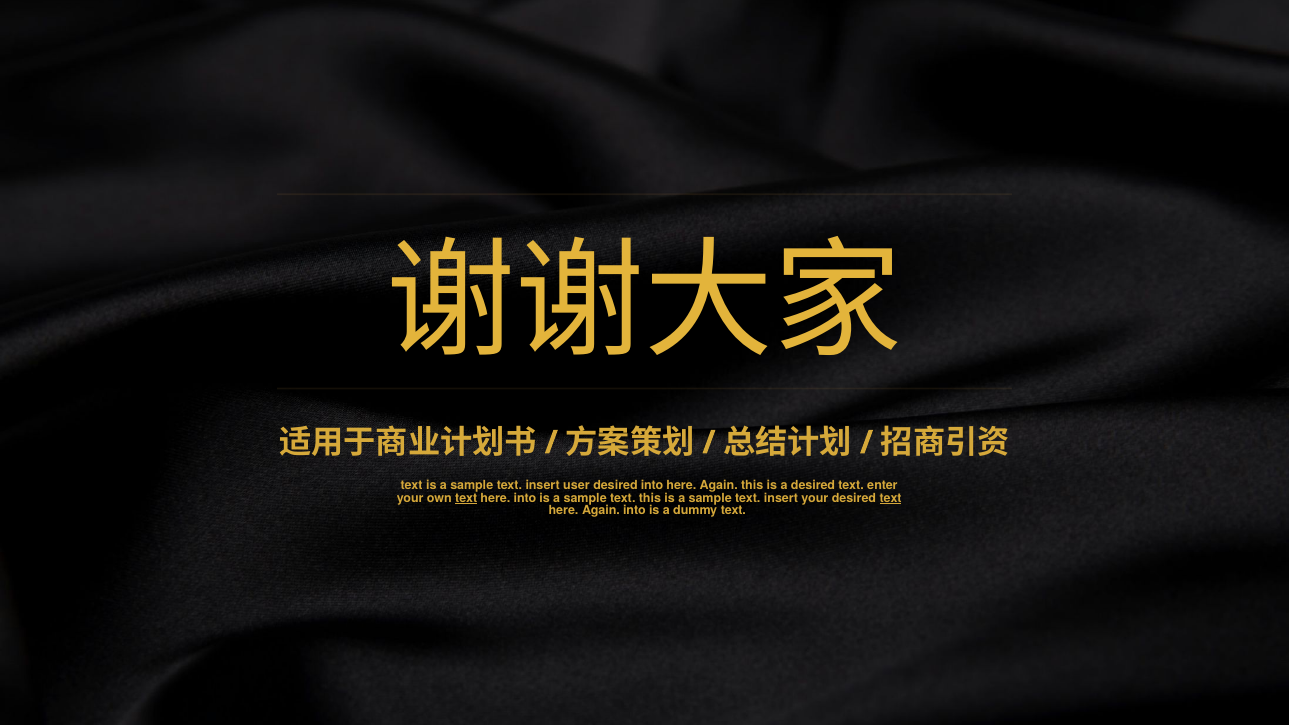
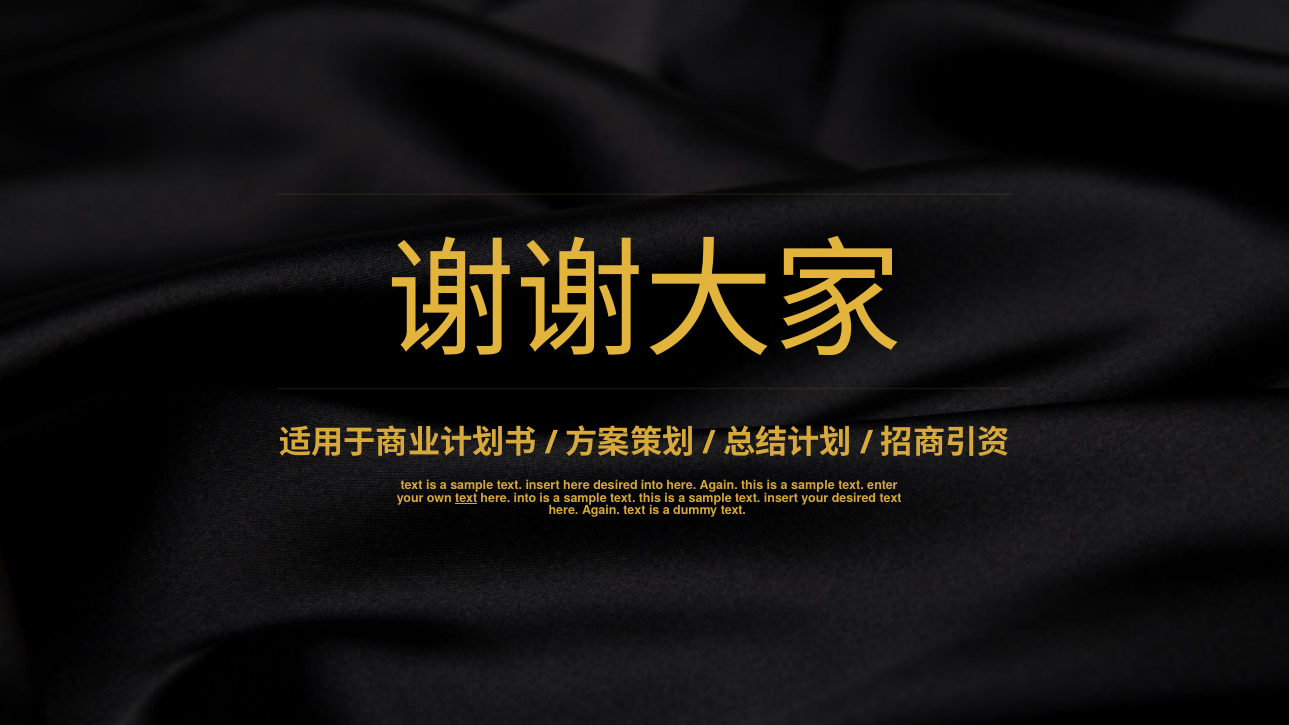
insert user: user -> here
desired at (813, 486): desired -> sample
text at (891, 498) underline: present -> none
Again into: into -> text
